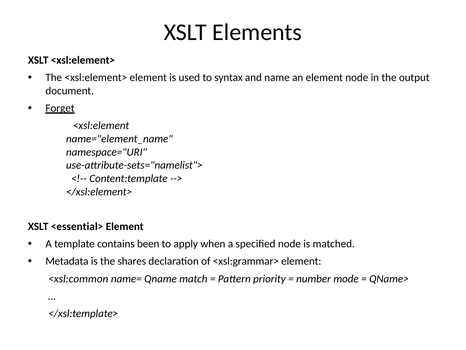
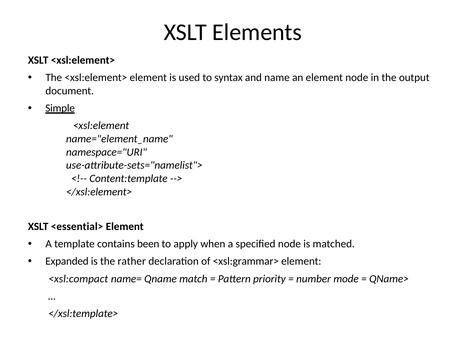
Forget: Forget -> Simple
Metadata: Metadata -> Expanded
shares: shares -> rather
<xsl:common: <xsl:common -> <xsl:compact
